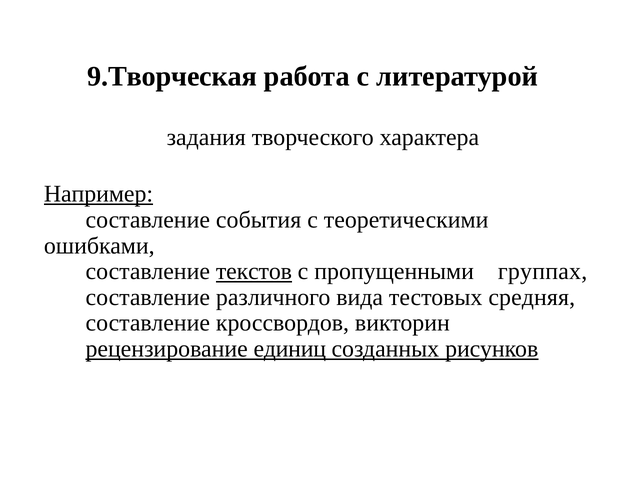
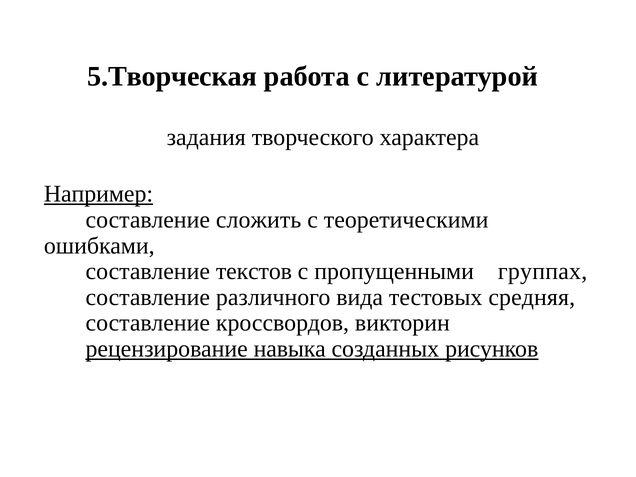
9.Творческая: 9.Творческая -> 5.Творческая
события: события -> сложить
текстов underline: present -> none
единиц: единиц -> навыка
